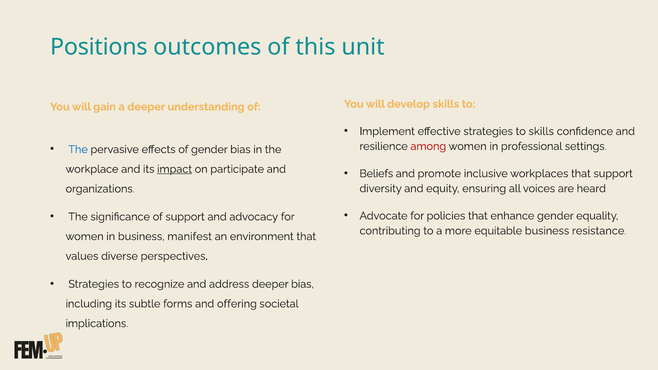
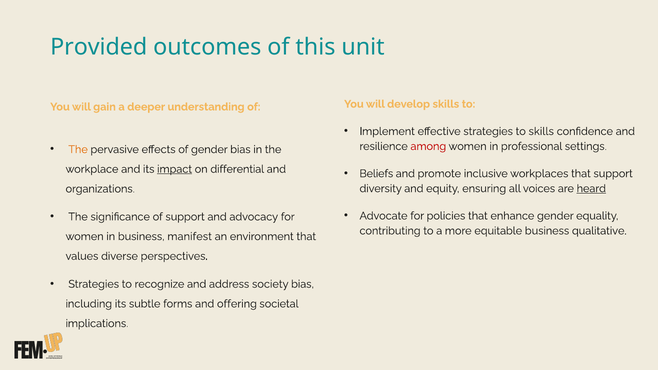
Positions: Positions -> Provided
The at (78, 149) colour: blue -> orange
participate: participate -> differential
heard underline: none -> present
resistance: resistance -> qualitative
address deeper: deeper -> society
